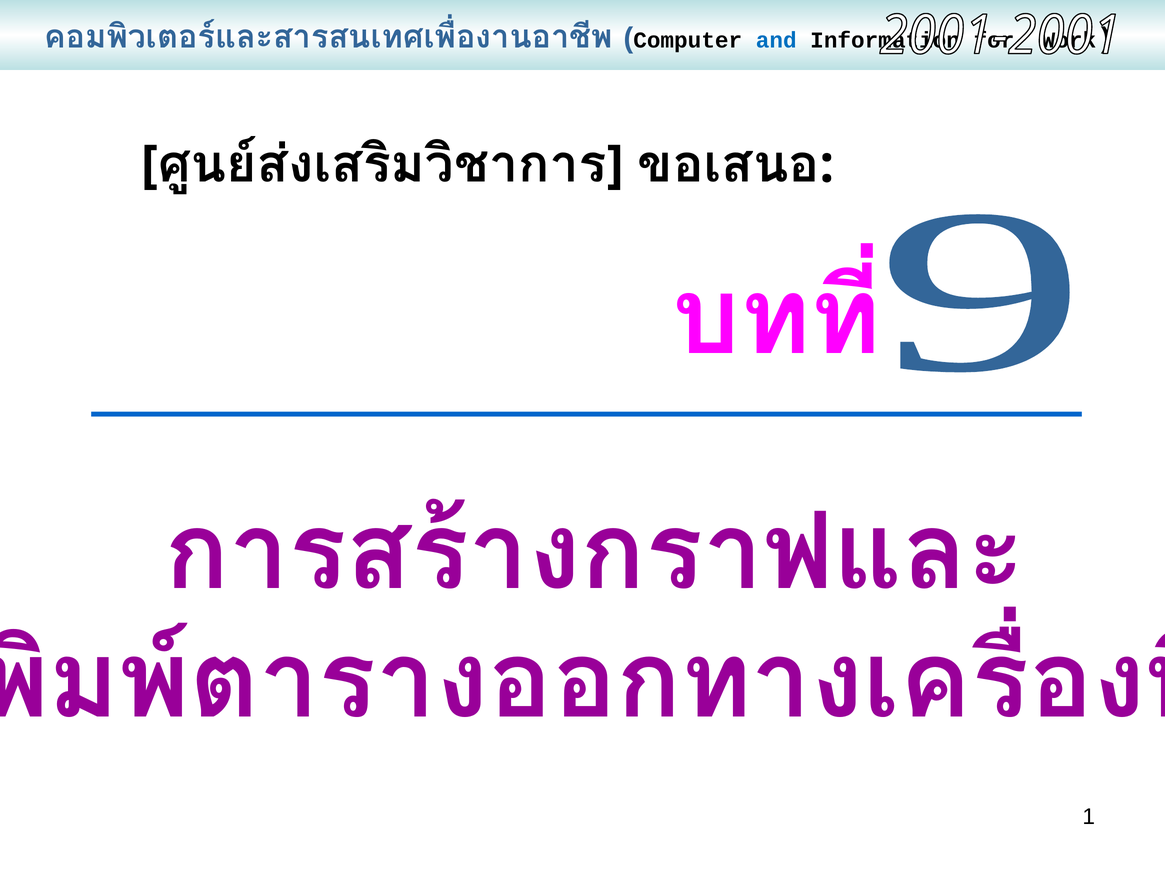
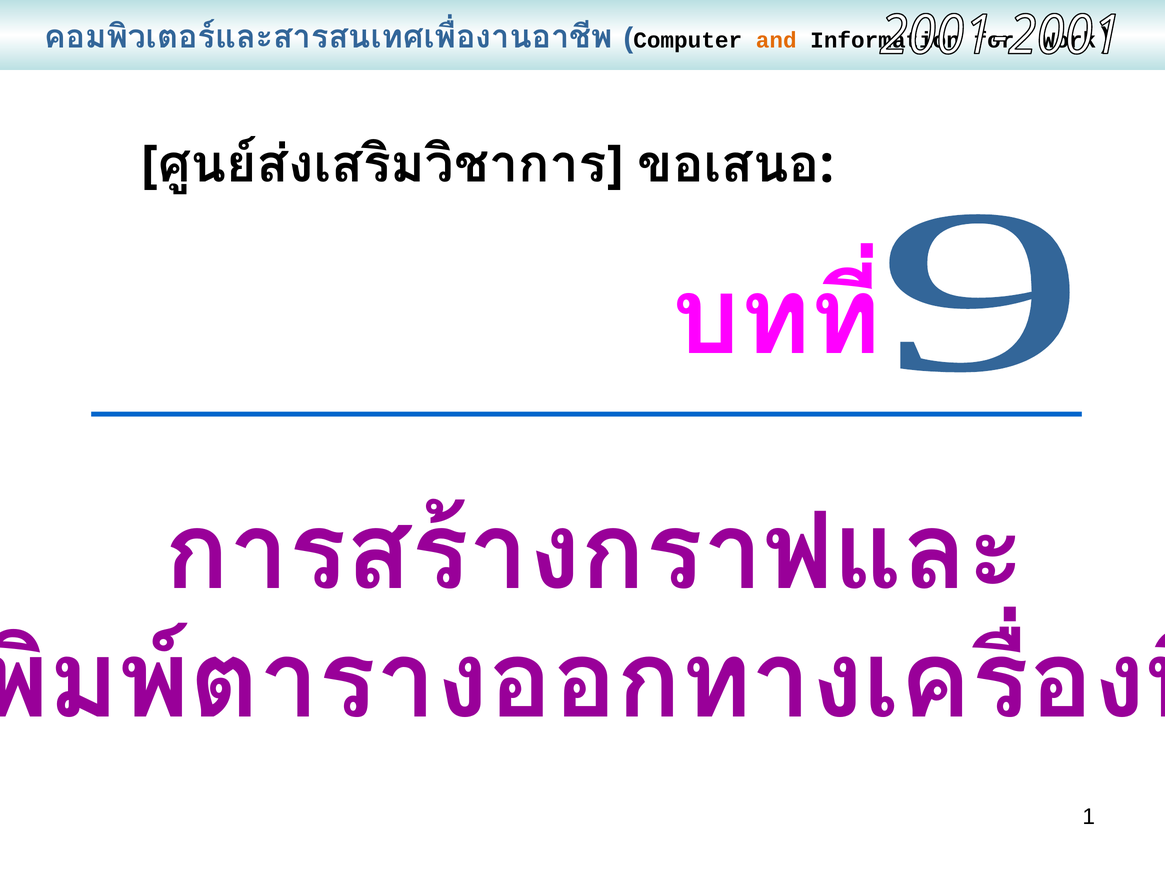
and colour: blue -> orange
